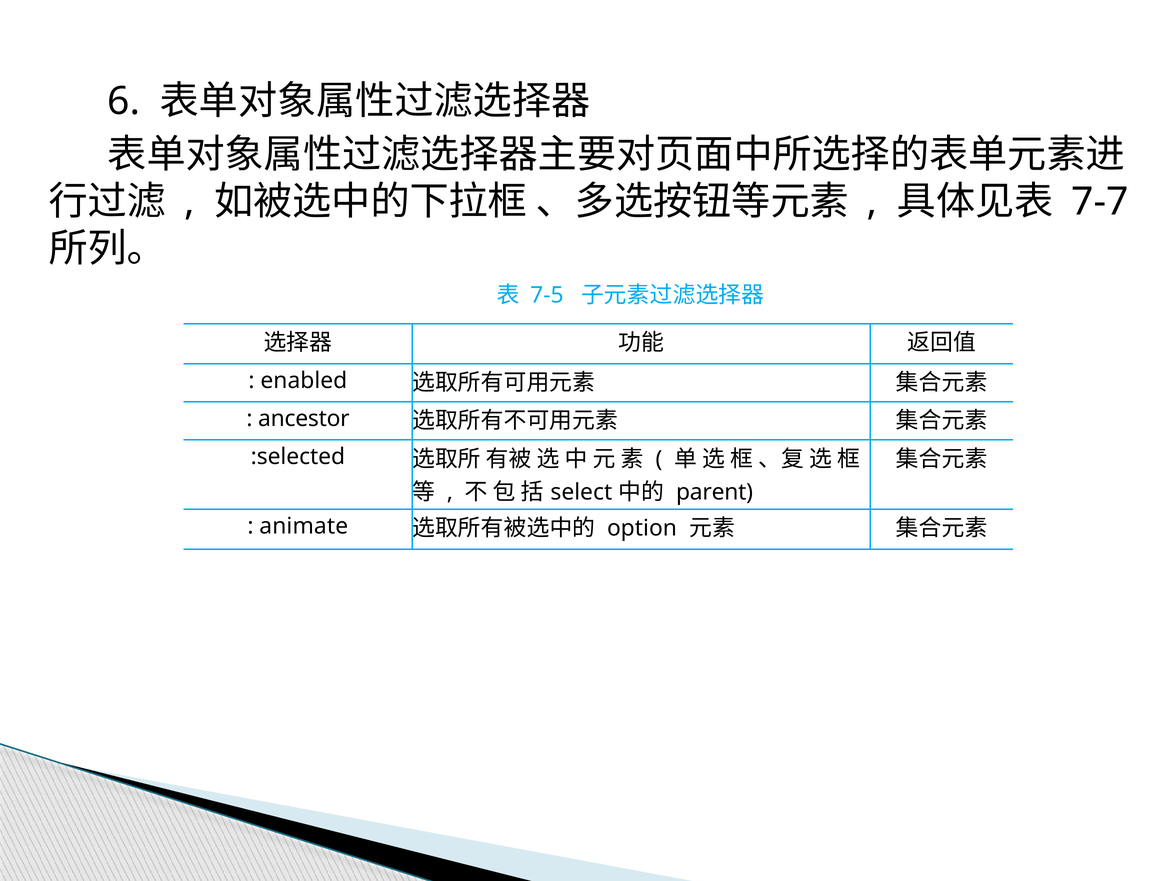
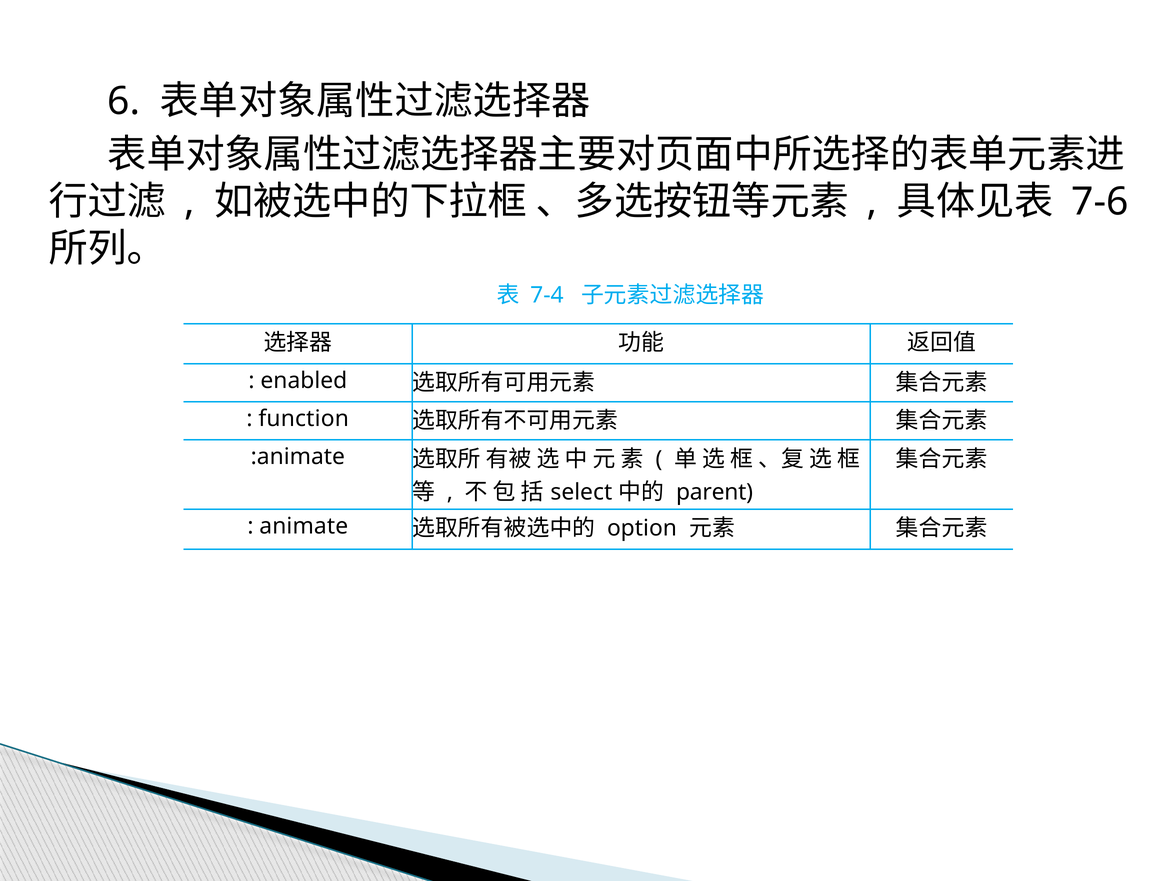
7-7: 7-7 -> 7-6
7-5: 7-5 -> 7-4
ancestor: ancestor -> function
:selected: :selected -> :animate
